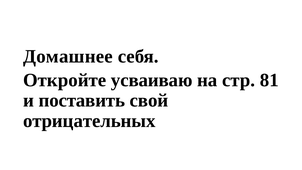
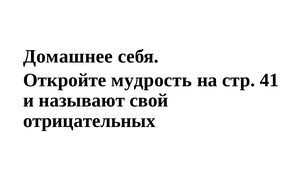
усваиваю: усваиваю -> мудрость
81: 81 -> 41
поставить: поставить -> называют
